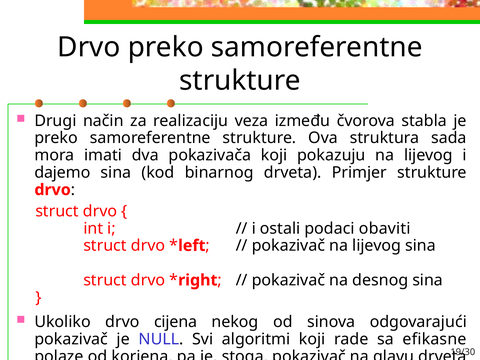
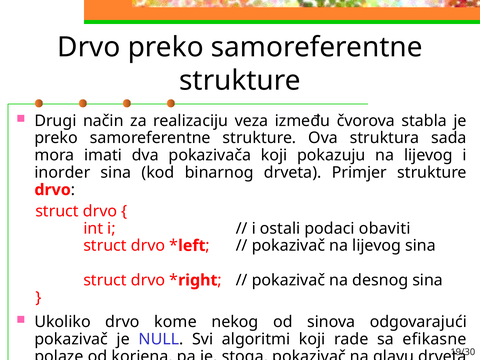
dajemo: dajemo -> inorder
cijena: cijena -> kome
